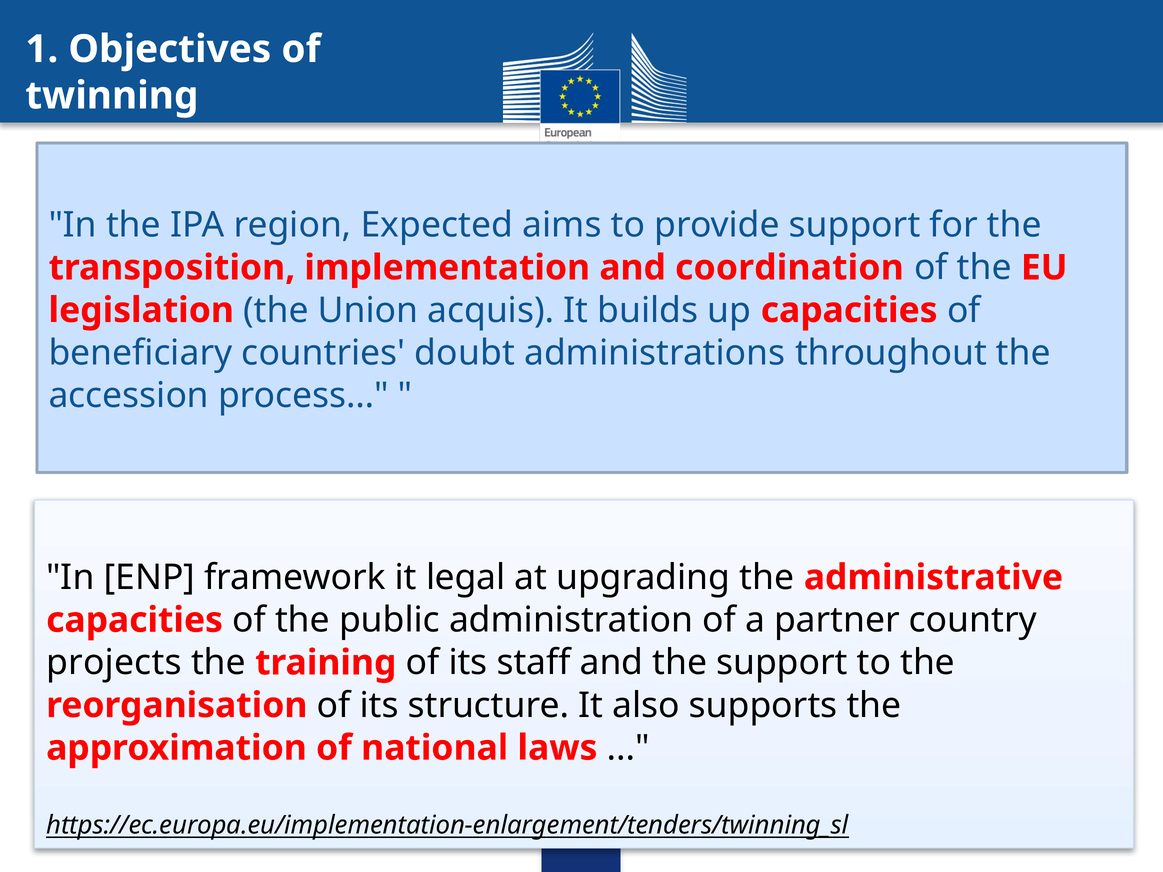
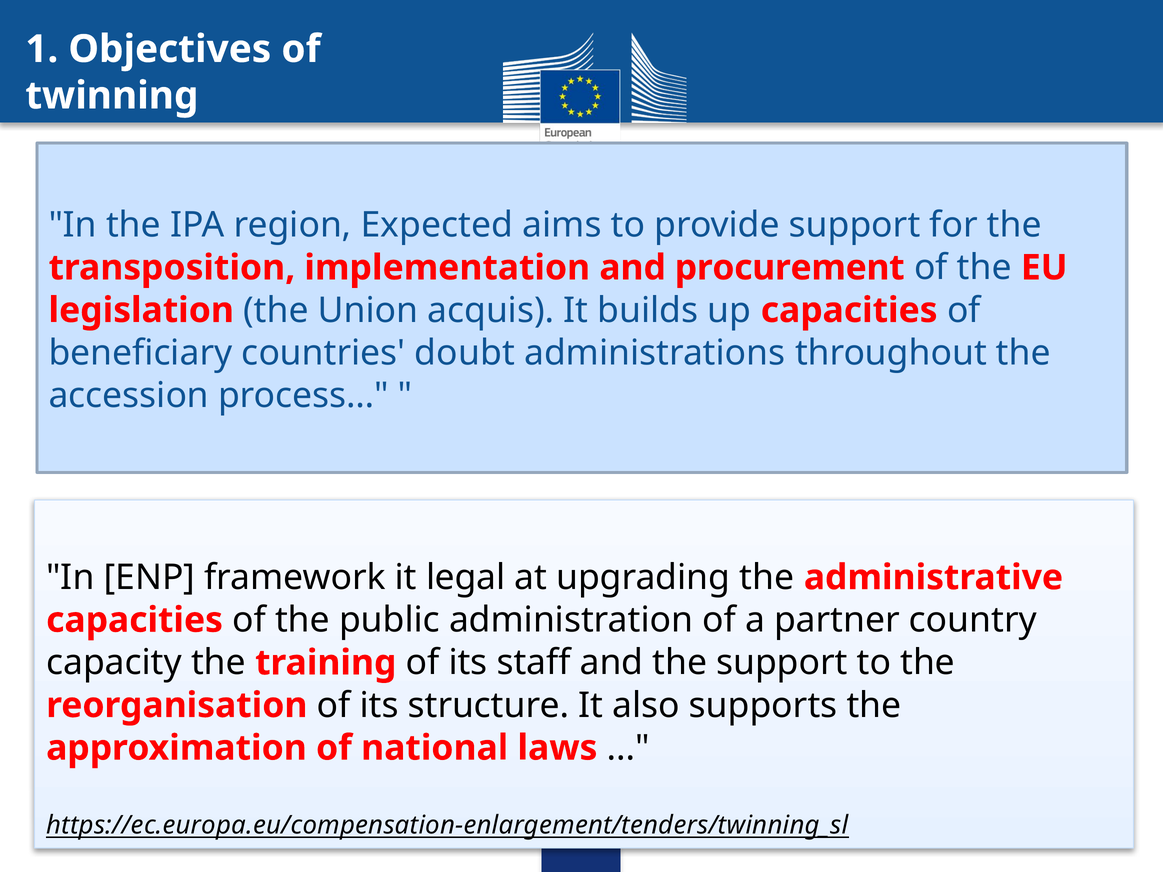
coordination: coordination -> procurement
projects: projects -> capacity
https://ec.europa.eu/implementation-enlargement/tenders/twinning_sl: https://ec.europa.eu/implementation-enlargement/tenders/twinning_sl -> https://ec.europa.eu/compensation-enlargement/tenders/twinning_sl
